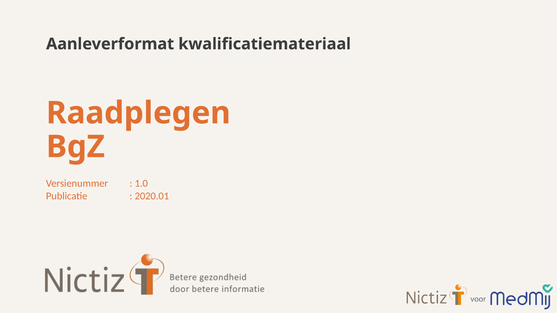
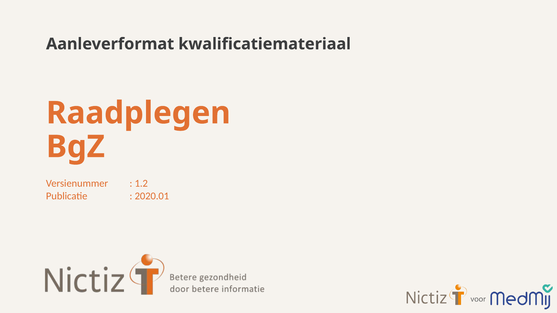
1.0: 1.0 -> 1.2
